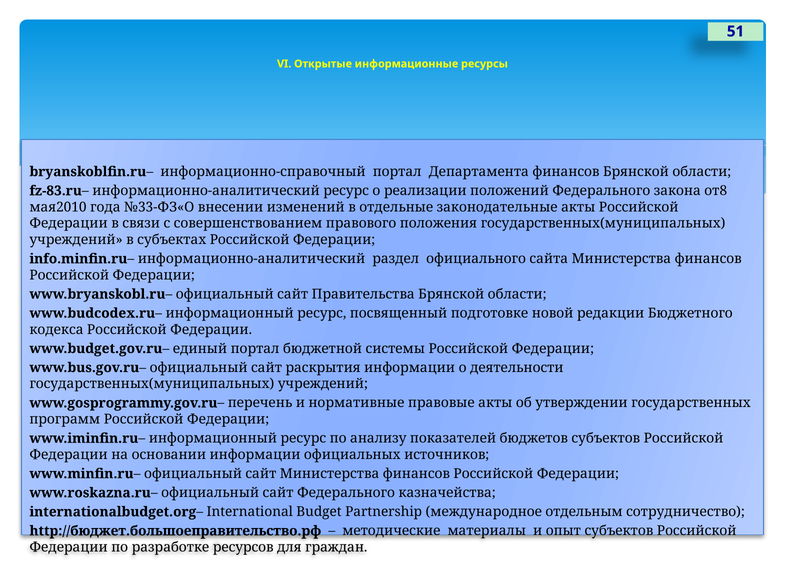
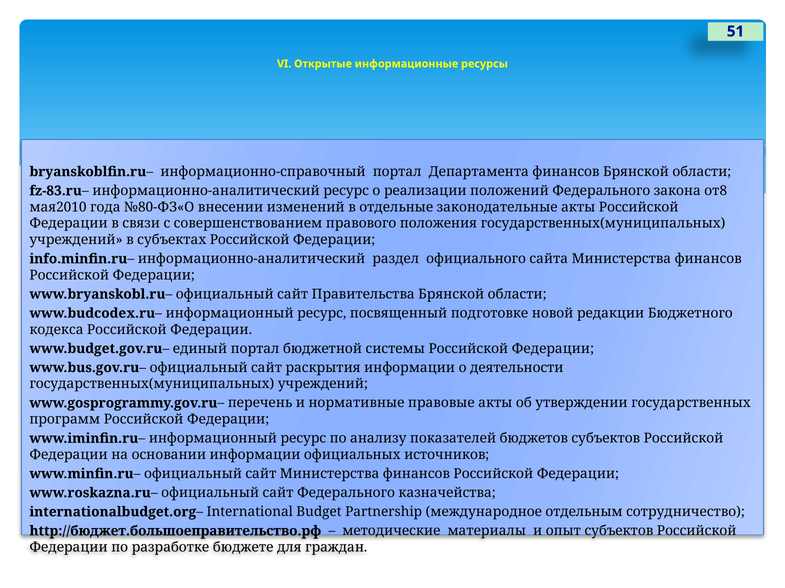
№33-ФЗ«О: №33-ФЗ«О -> №80-ФЗ«О
ресурсов: ресурсов -> бюджете
